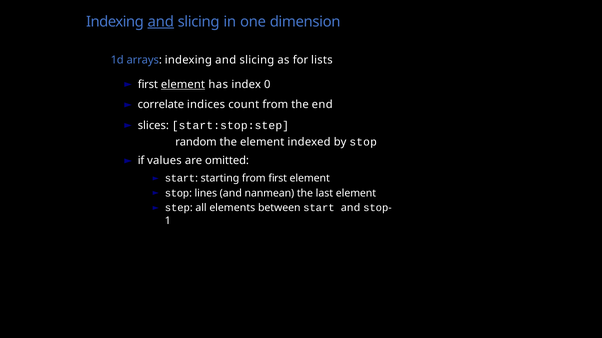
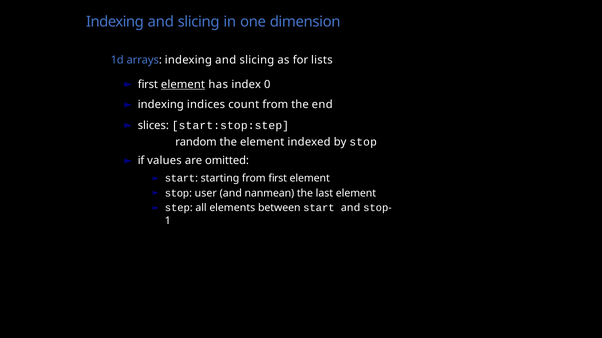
and at (161, 22) underline: present -> none
correlate at (161, 105): correlate -> indexing
lines: lines -> user
